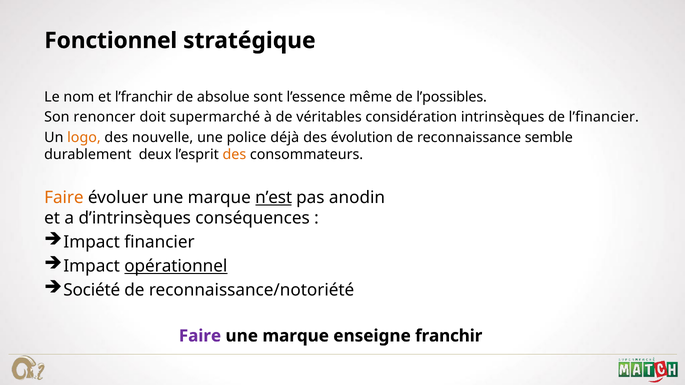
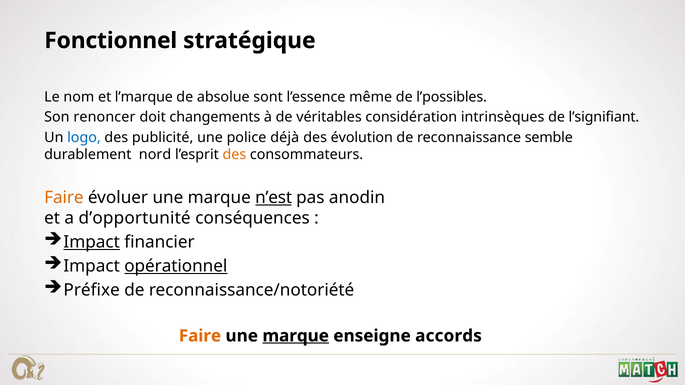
l’franchir: l’franchir -> l’marque
supermarché: supermarché -> changements
l’financier: l’financier -> l’signifiant
logo colour: orange -> blue
nouvelle: nouvelle -> publicité
deux: deux -> nord
d’intrinsèques: d’intrinsèques -> d’opportunité
Impact at (92, 242) underline: none -> present
Société: Société -> Préfixe
Faire at (200, 336) colour: purple -> orange
marque at (296, 336) underline: none -> present
franchir: franchir -> accords
